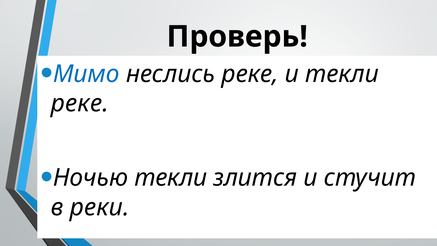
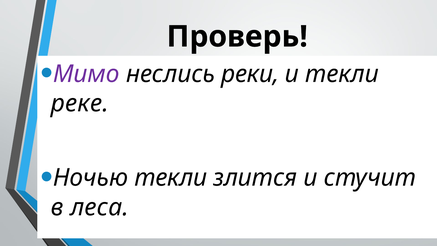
Мимо colour: blue -> purple
неслись реке: реке -> реки
реки: реки -> леса
